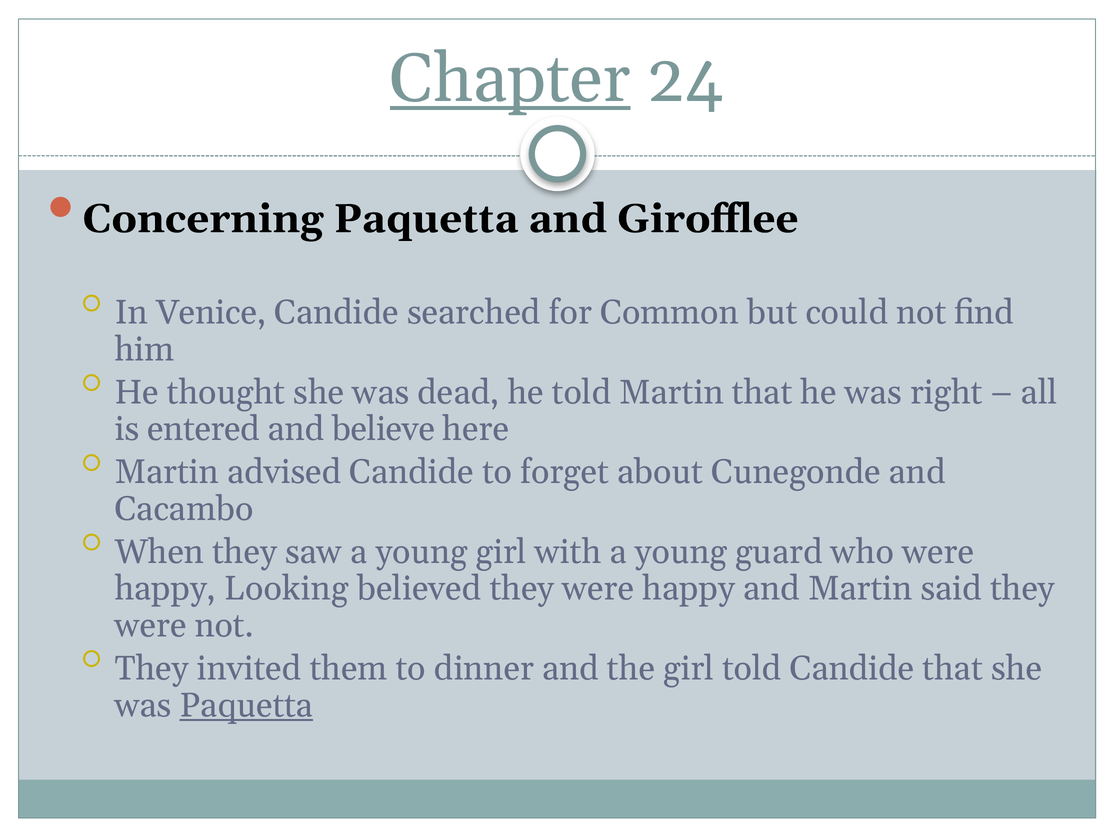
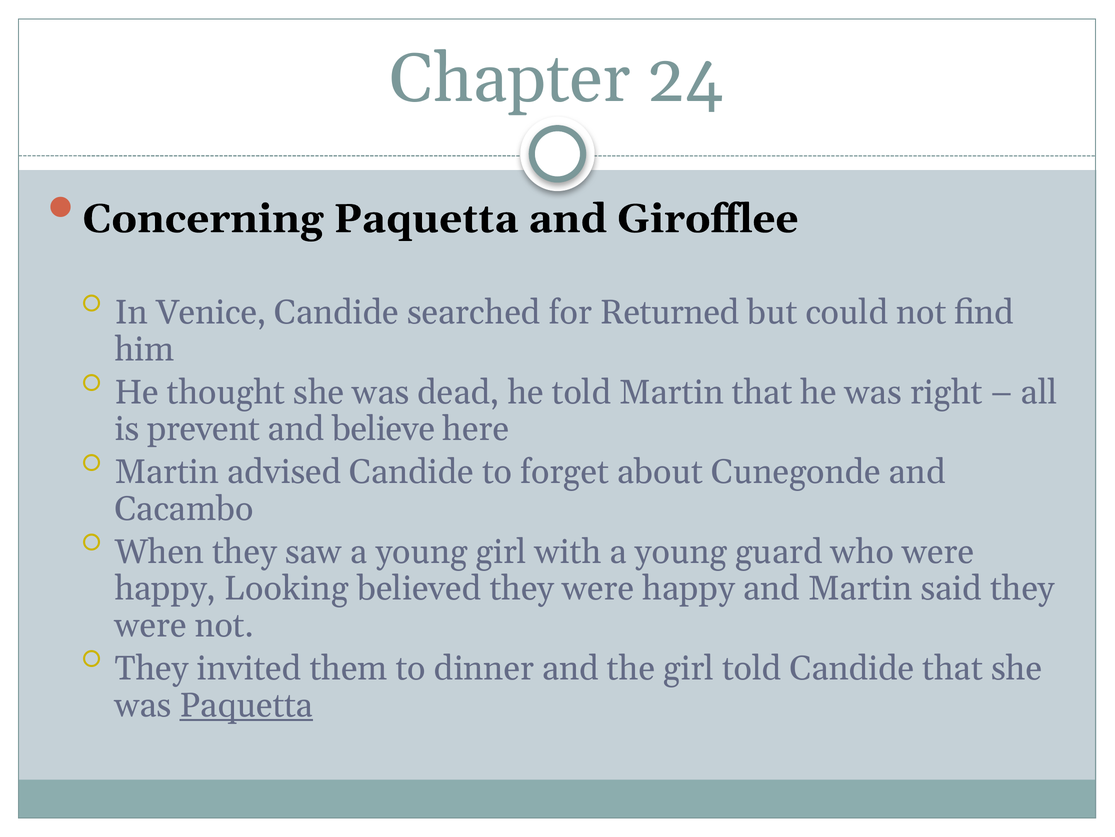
Chapter underline: present -> none
Common: Common -> Returned
entered: entered -> prevent
